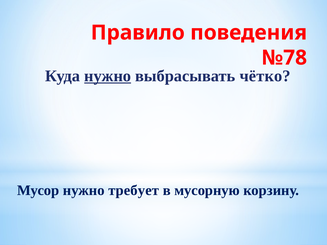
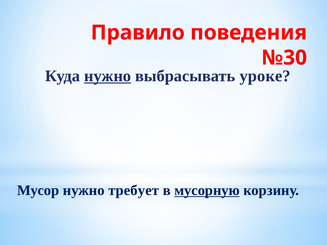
№78: №78 -> №30
чётко: чётко -> уроке
мусорную underline: none -> present
